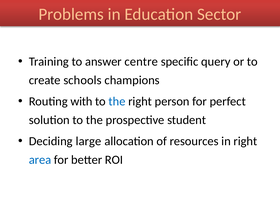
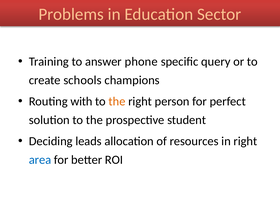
centre: centre -> phone
the at (117, 101) colour: blue -> orange
large: large -> leads
